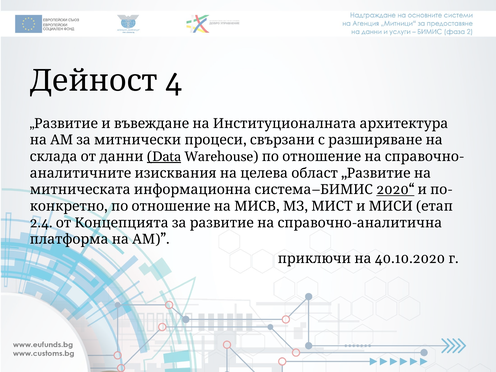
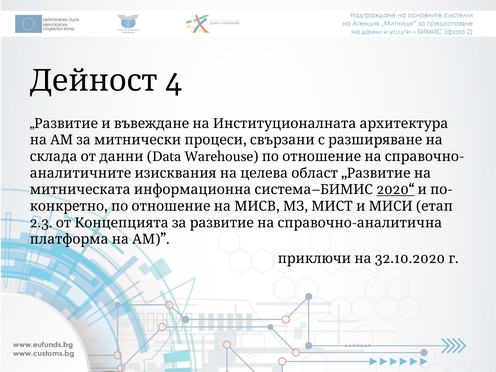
Data underline: present -> none
2.4: 2.4 -> 2.3
40.10.2020: 40.10.2020 -> 32.10.2020
